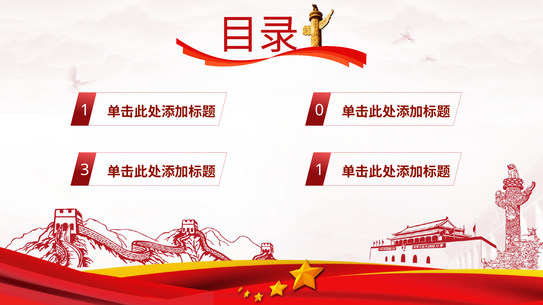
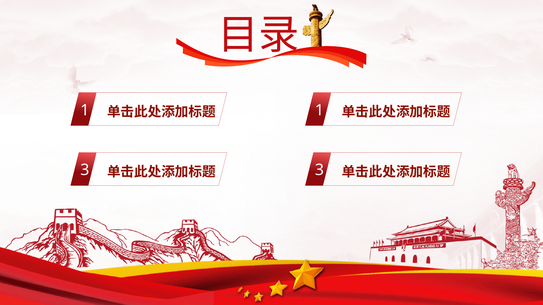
0 at (319, 110): 0 -> 1
1 at (319, 170): 1 -> 3
